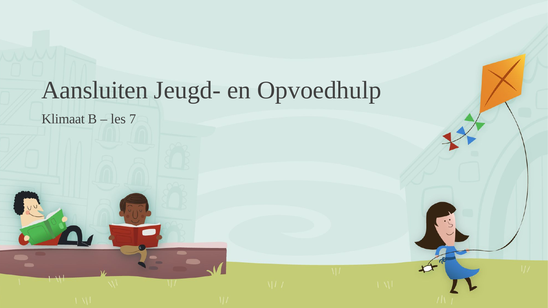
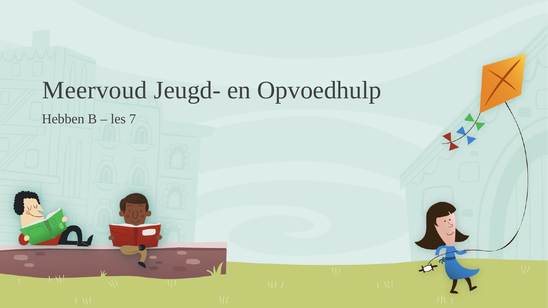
Aansluiten: Aansluiten -> Meervoud
Klimaat: Klimaat -> Hebben
